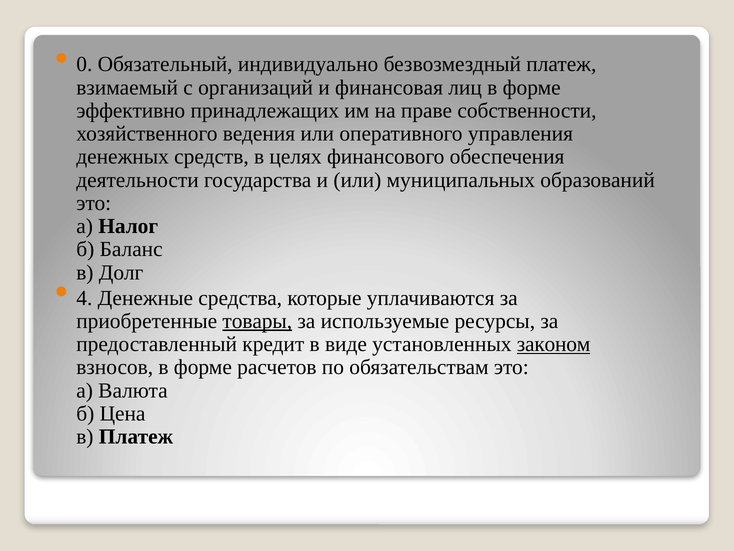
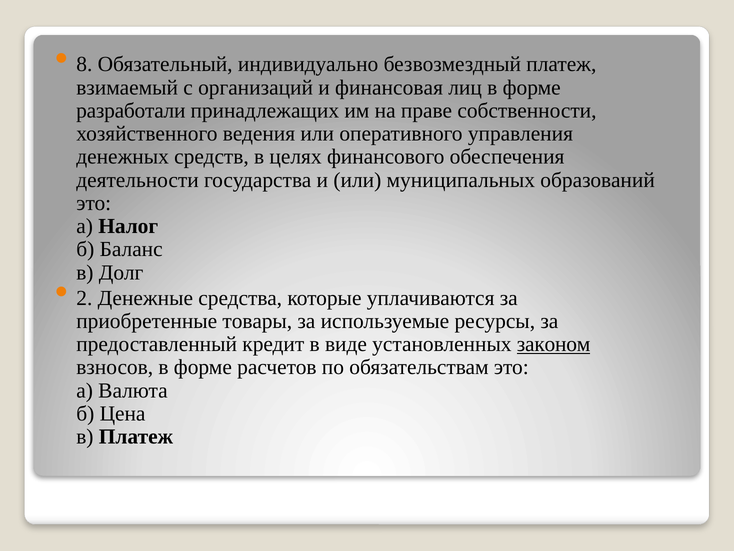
0: 0 -> 8
эффективно: эффективно -> разработали
4: 4 -> 2
товары underline: present -> none
